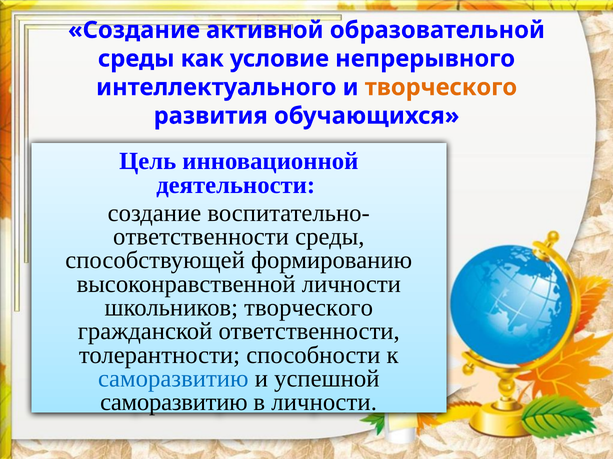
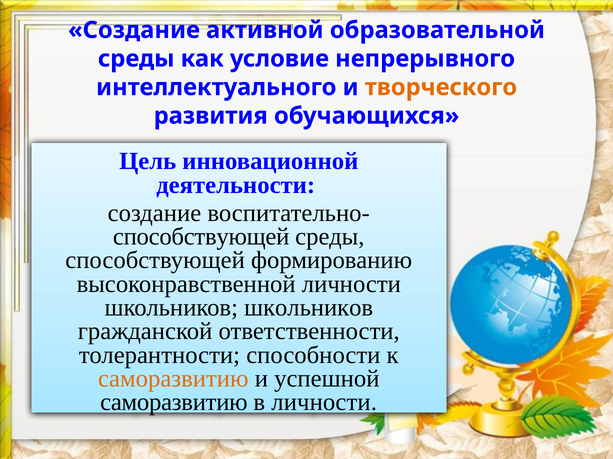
ответственности at (201, 237): ответственности -> способствующей
школьников творческого: творческого -> школьников
саморазвитию at (173, 379) colour: blue -> orange
